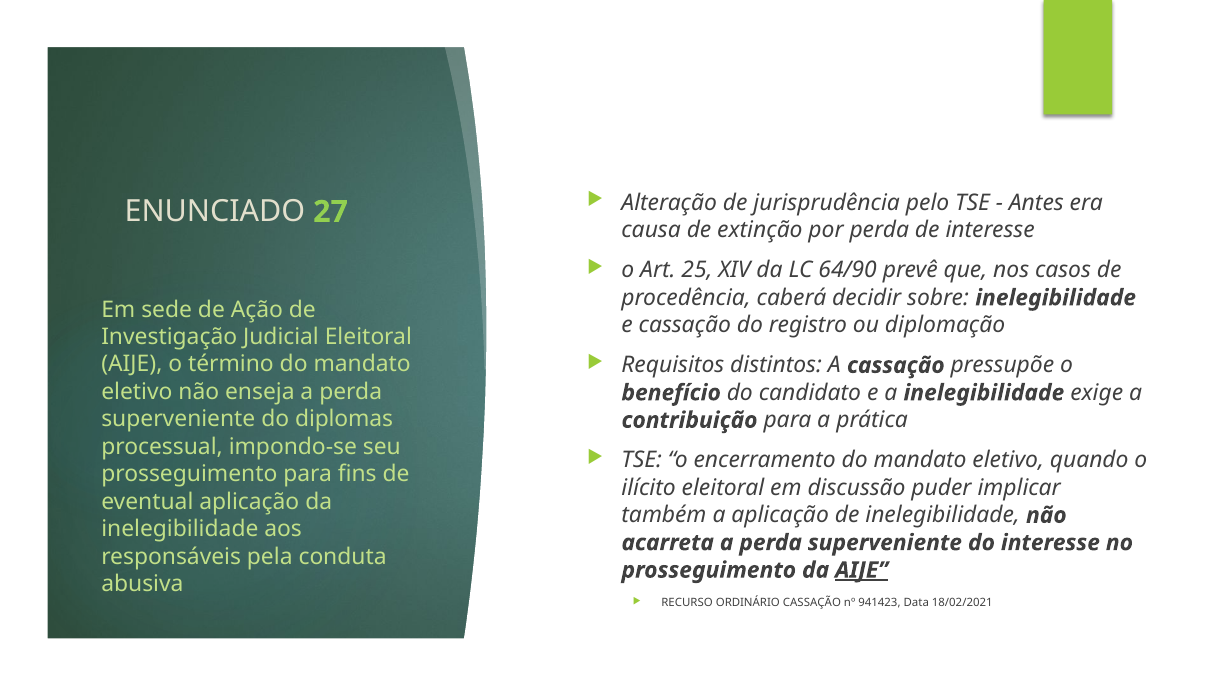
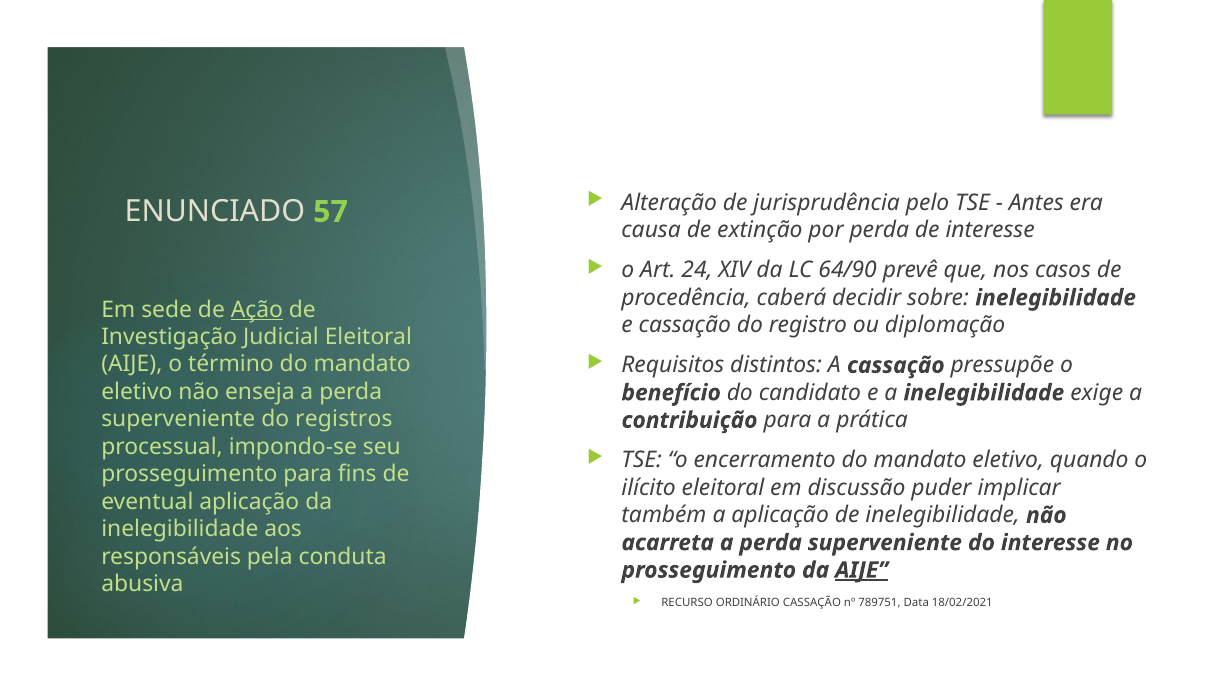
27: 27 -> 57
25: 25 -> 24
Ação underline: none -> present
diplomas: diplomas -> registros
941423: 941423 -> 789751
